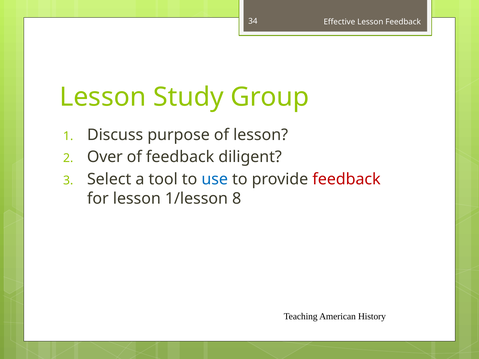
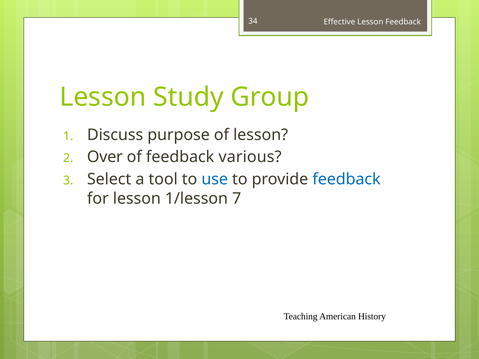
diligent: diligent -> various
feedback at (347, 180) colour: red -> blue
8: 8 -> 7
